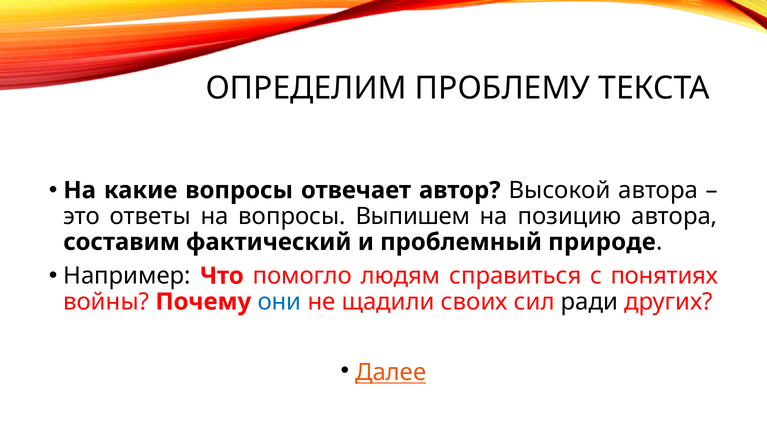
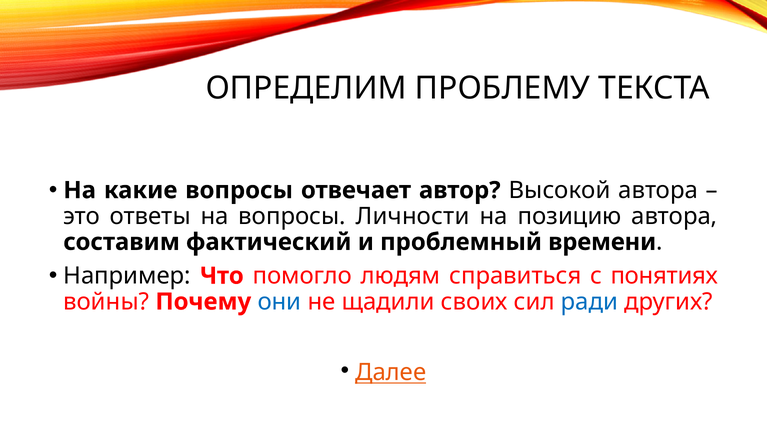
Выпишем: Выпишем -> Личности
природе: природе -> времени
ради colour: black -> blue
